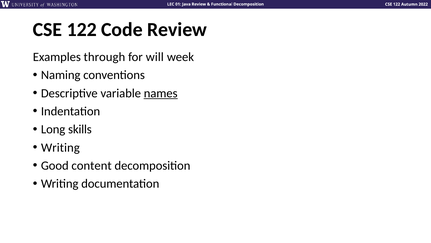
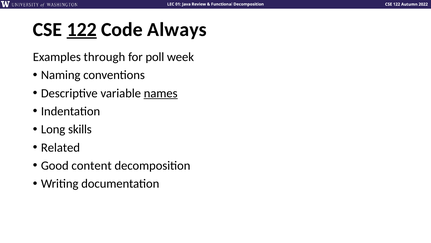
122 at (82, 29) underline: none -> present
Code Review: Review -> Always
will: will -> poll
Writing at (60, 147): Writing -> Related
